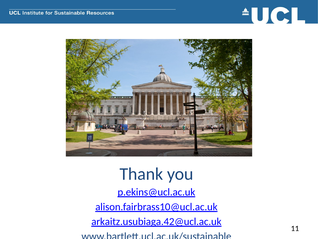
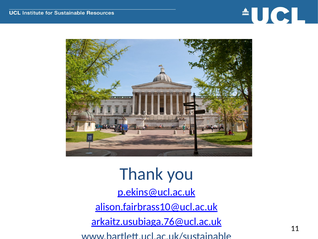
arkaitz.usubiaga.42@ucl.ac.uk: arkaitz.usubiaga.42@ucl.ac.uk -> arkaitz.usubiaga.76@ucl.ac.uk
